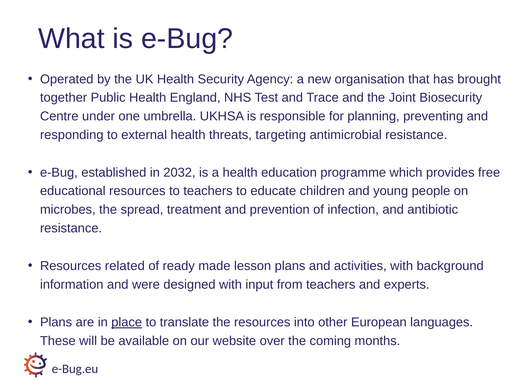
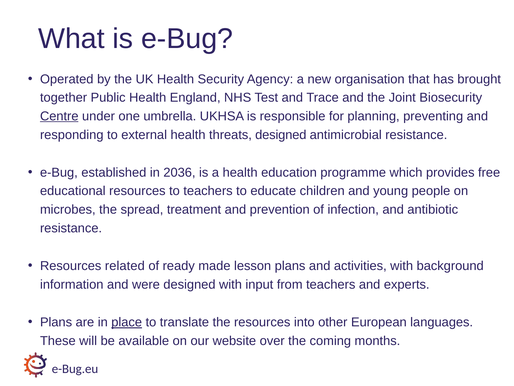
Centre underline: none -> present
threats targeting: targeting -> designed
2032: 2032 -> 2036
